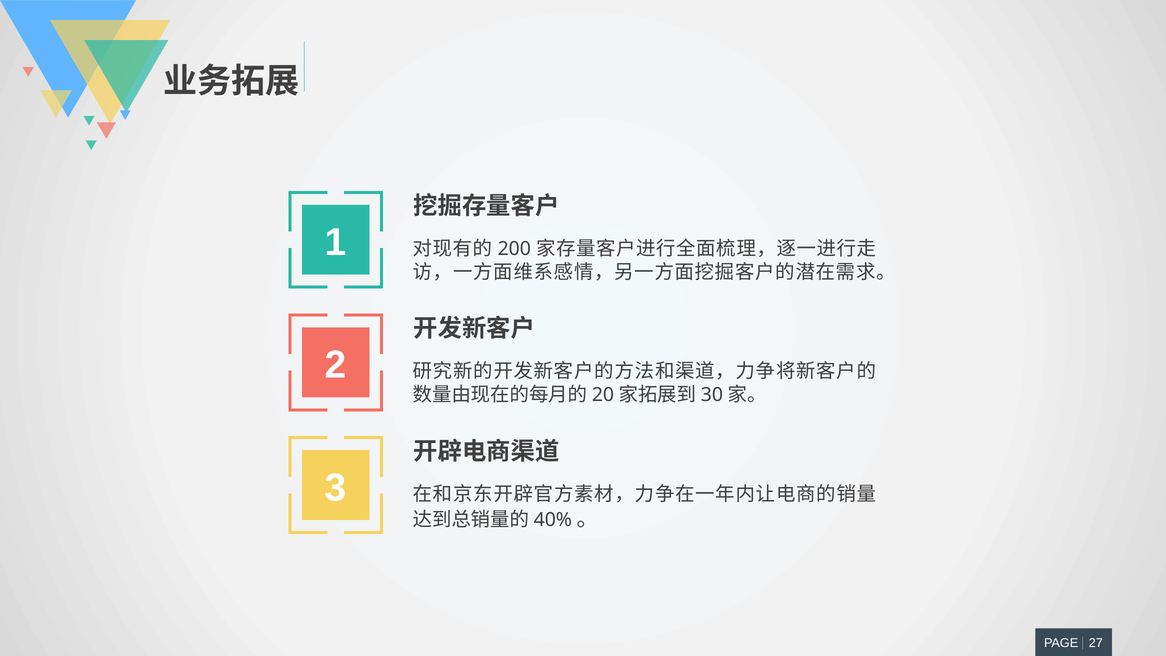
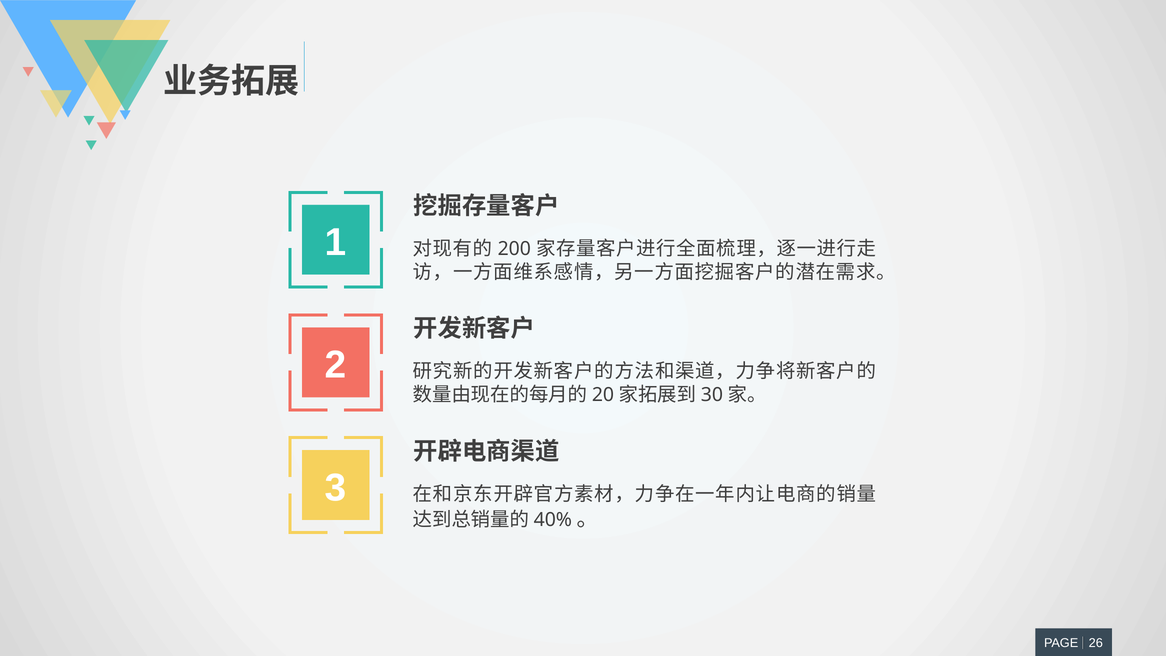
27: 27 -> 26
